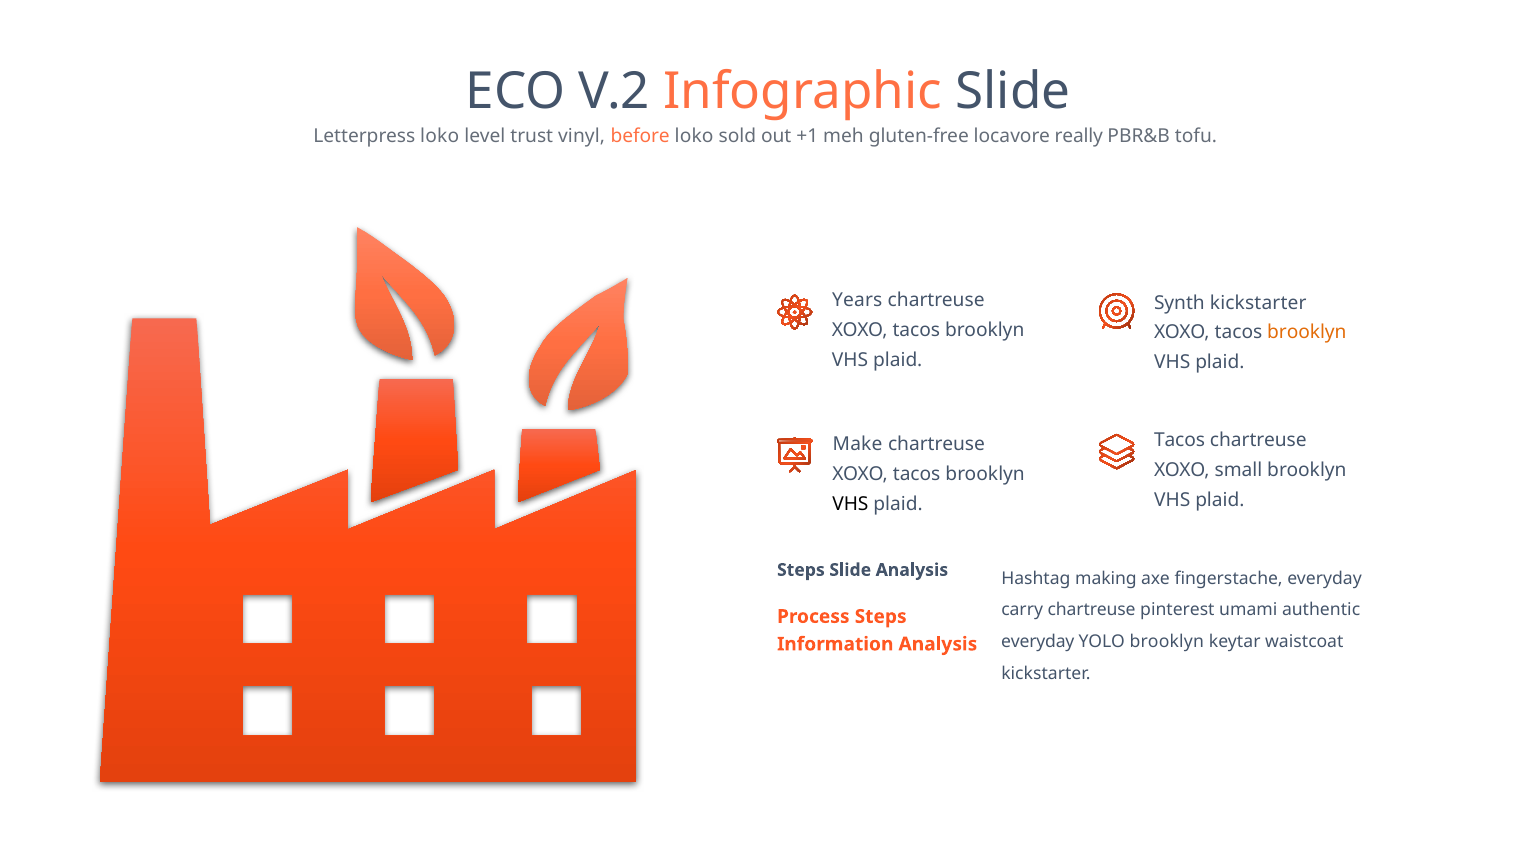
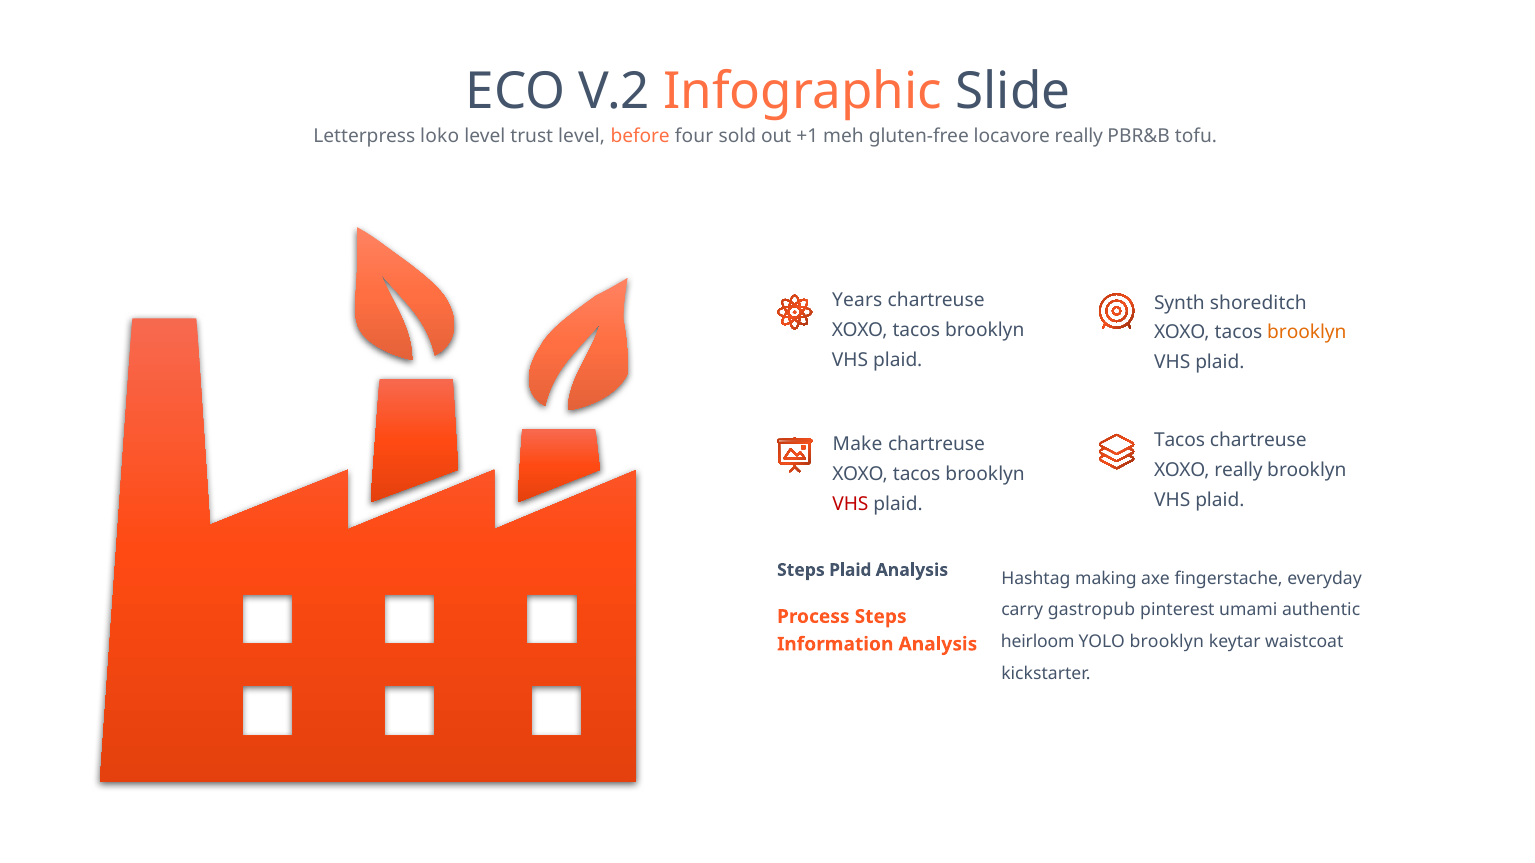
trust vinyl: vinyl -> level
before loko: loko -> four
Synth kickstarter: kickstarter -> shoreditch
XOXO small: small -> really
VHS at (850, 504) colour: black -> red
Steps Slide: Slide -> Plaid
carry chartreuse: chartreuse -> gastropub
everyday at (1038, 642): everyday -> heirloom
